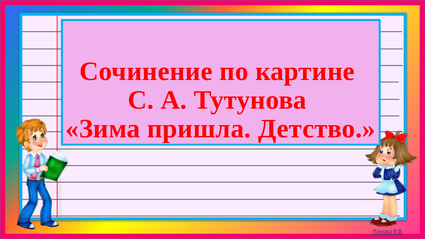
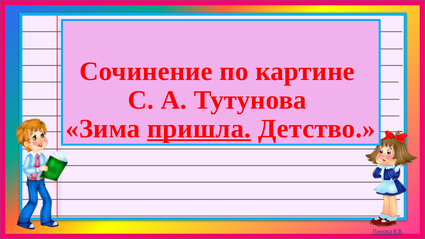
пришла underline: none -> present
